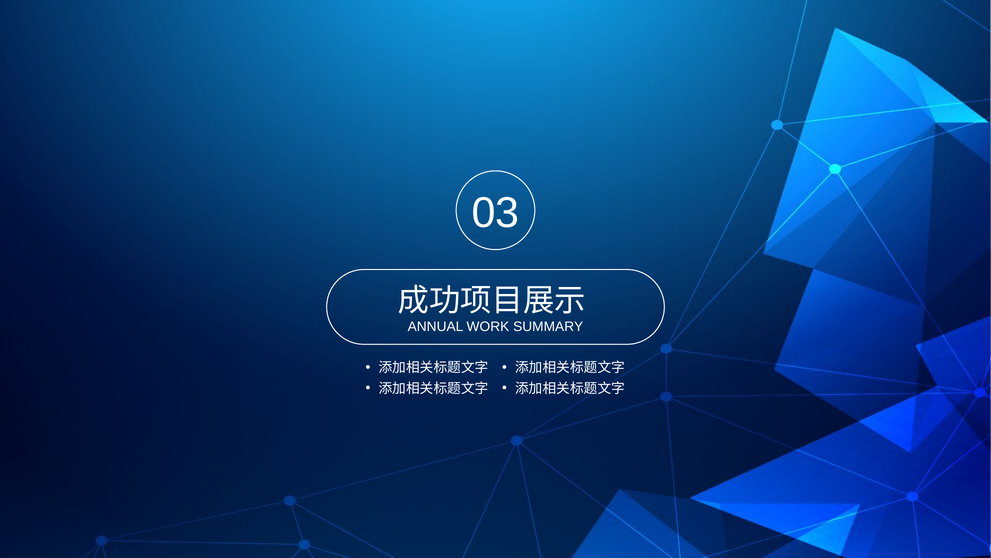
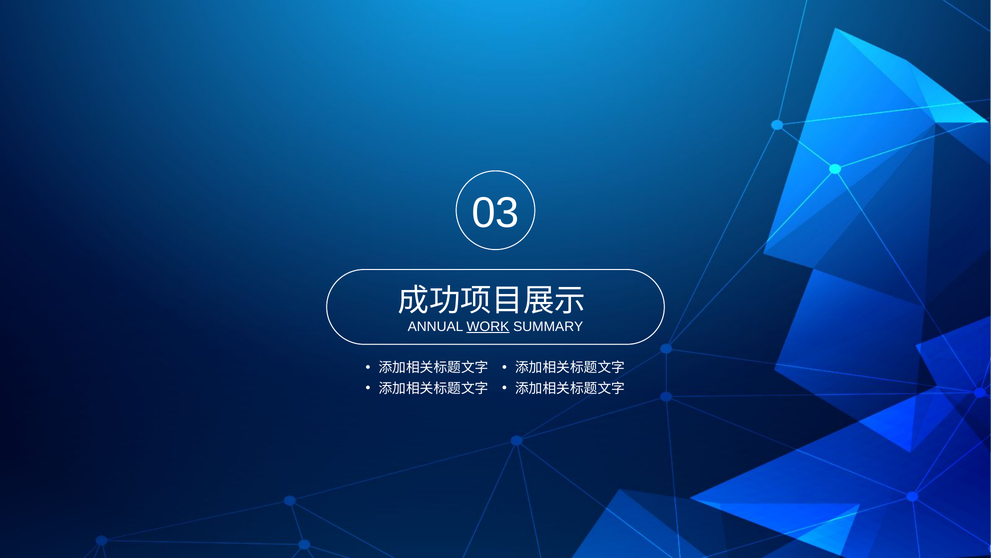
WORK underline: none -> present
